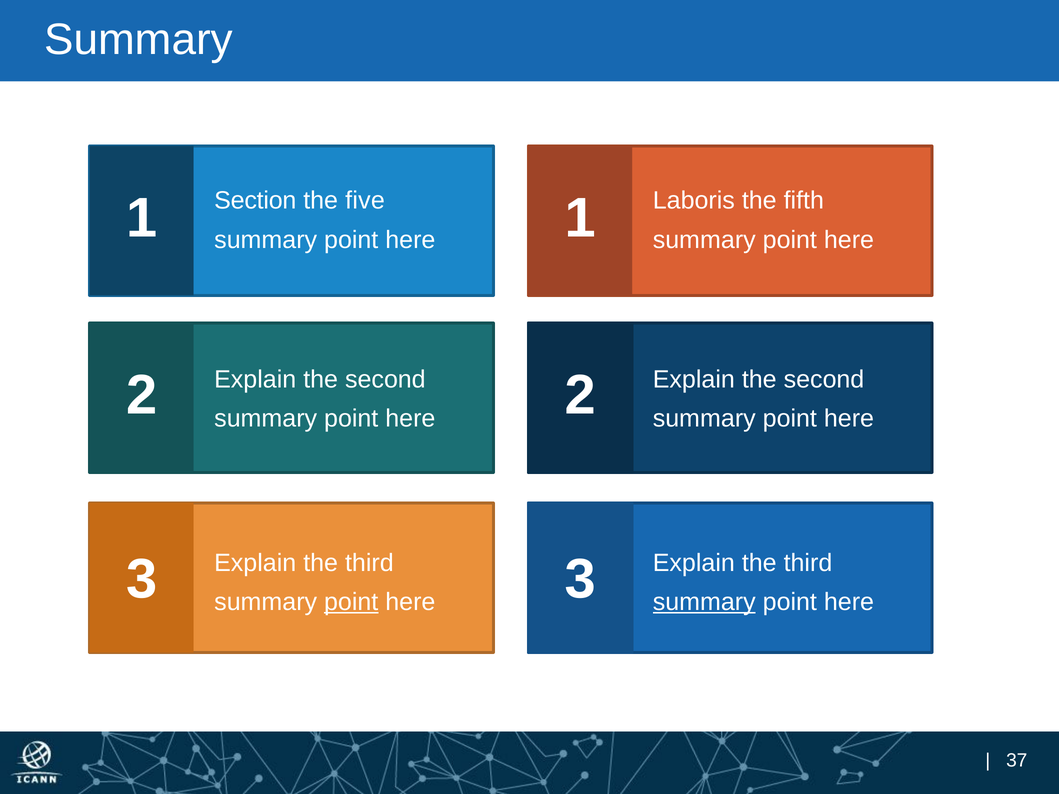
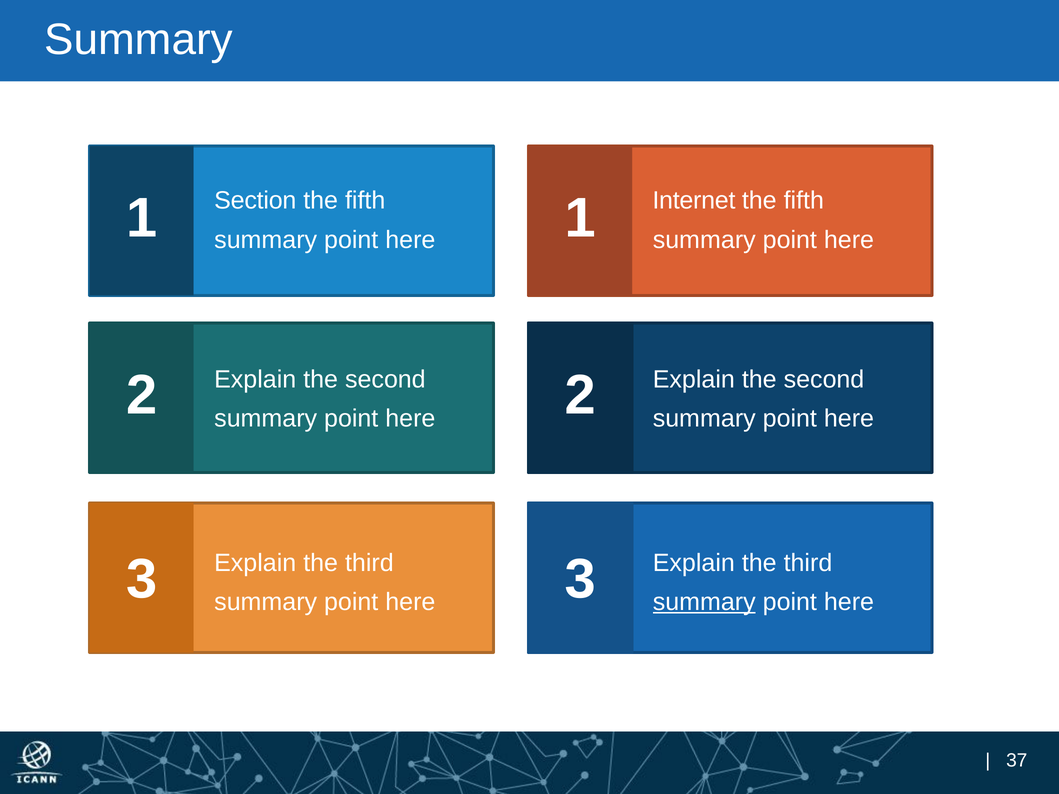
five at (365, 201): five -> fifth
Laboris: Laboris -> Internet
point at (351, 602) underline: present -> none
